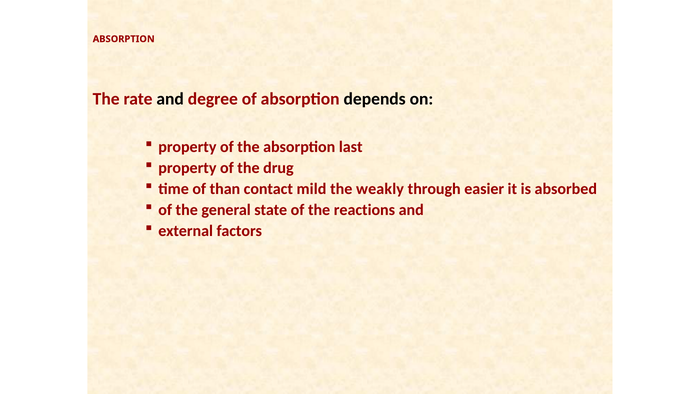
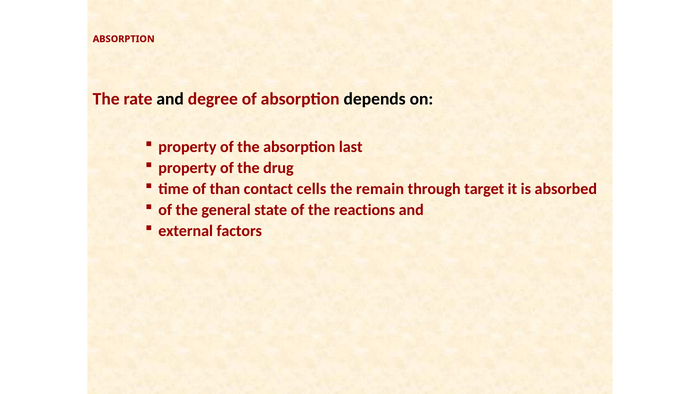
mild: mild -> cells
weakly: weakly -> remain
easier: easier -> target
